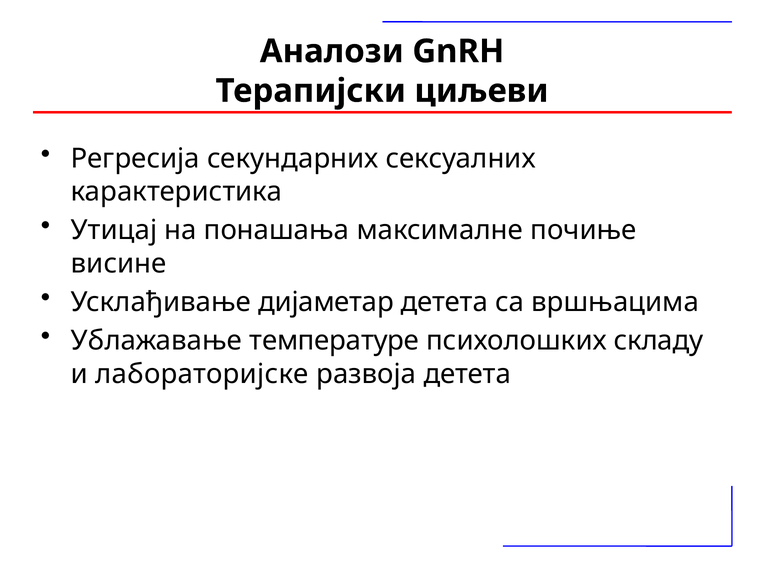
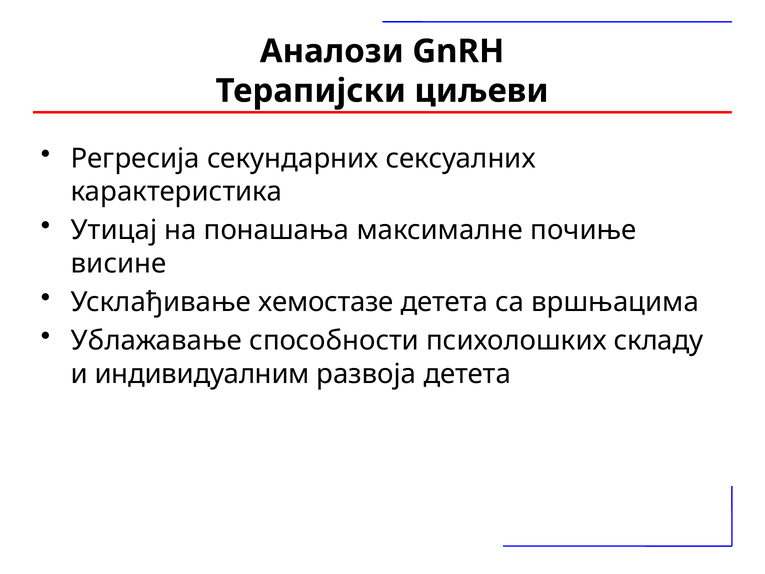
дијаметар: дијаметар -> хемостазе
температуре: температуре -> способности
лабораторијске: лабораторијске -> индивидуалним
